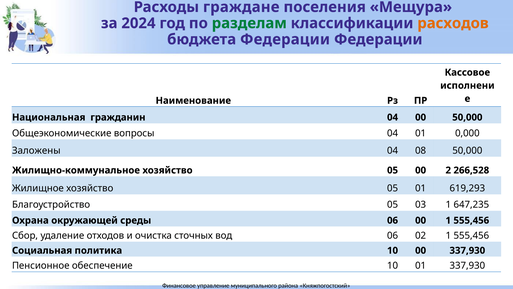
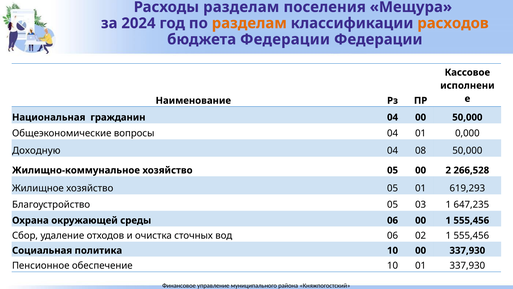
Расходы граждане: граждане -> разделам
разделам at (249, 23) colour: green -> orange
Заложены: Заложены -> Доходную
